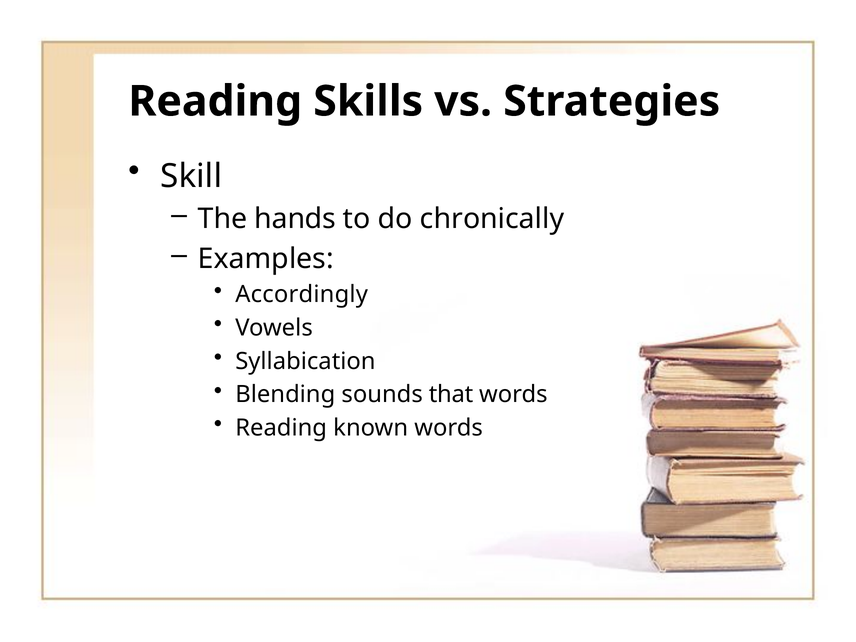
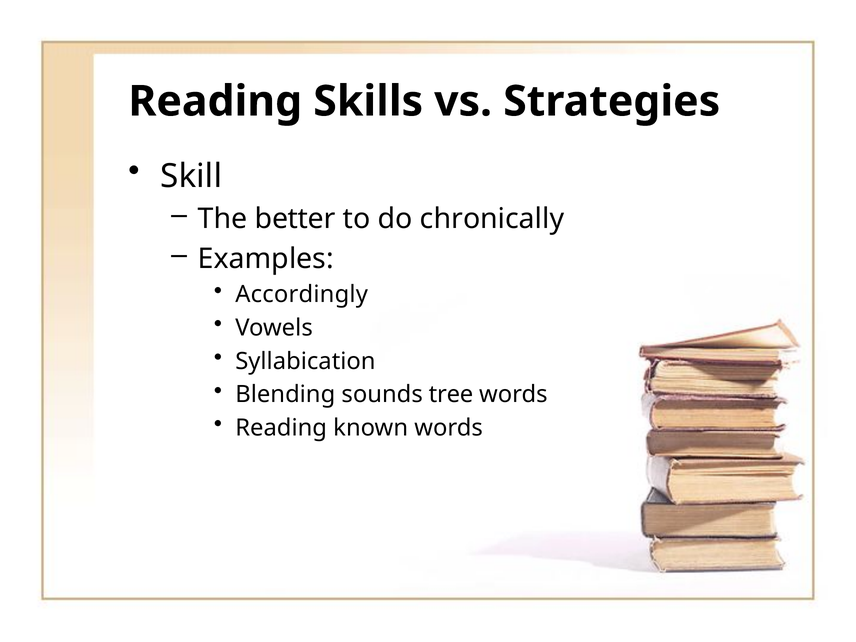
hands: hands -> better
that: that -> tree
